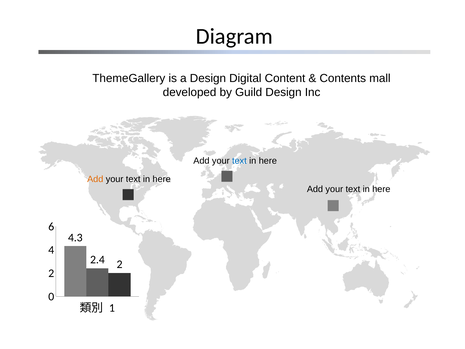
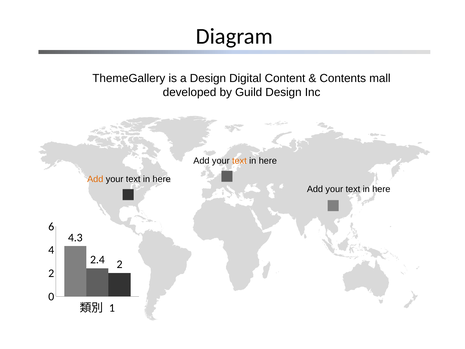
text at (239, 161) colour: blue -> orange
